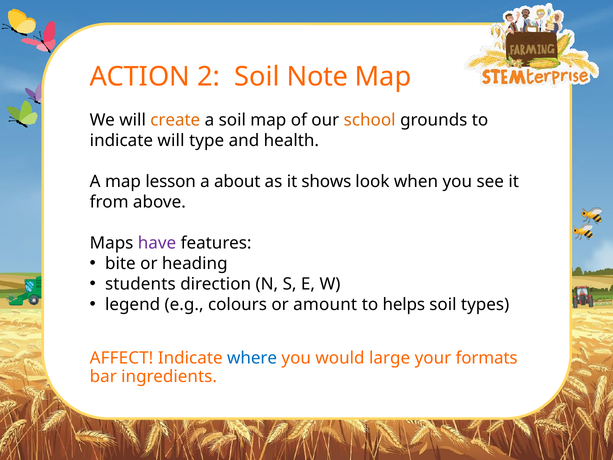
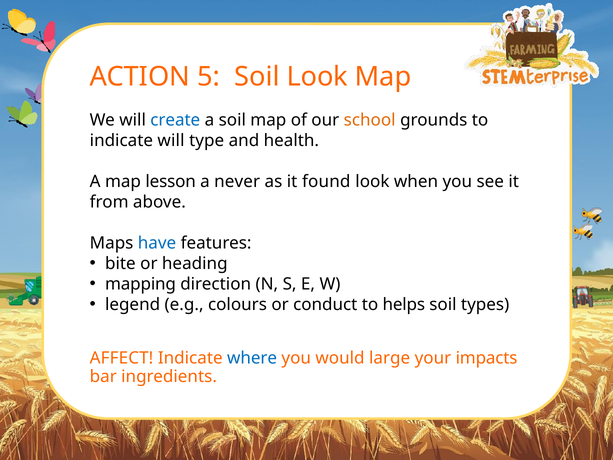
2: 2 -> 5
Soil Note: Note -> Look
create colour: orange -> blue
about: about -> never
shows: shows -> found
have colour: purple -> blue
students: students -> mapping
amount: amount -> conduct
formats: formats -> impacts
